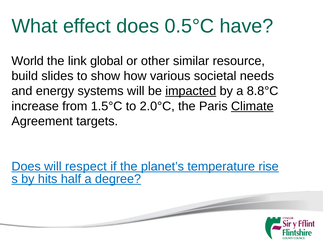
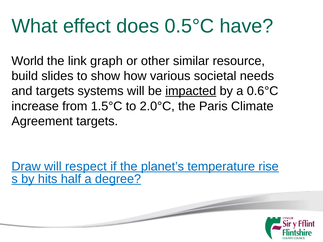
global: global -> graph
and energy: energy -> targets
8.8°C: 8.8°C -> 0.6°C
Climate underline: present -> none
Does at (26, 167): Does -> Draw
